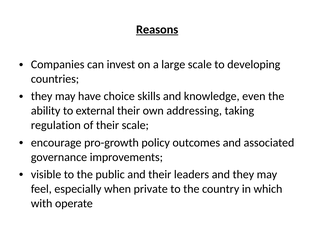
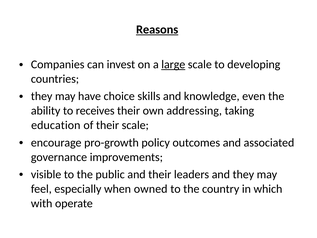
large underline: none -> present
external: external -> receives
regulation: regulation -> education
private: private -> owned
